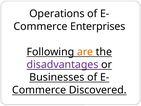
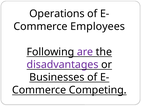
Enterprises: Enterprises -> Employees
are colour: orange -> purple
Discovered: Discovered -> Competing
